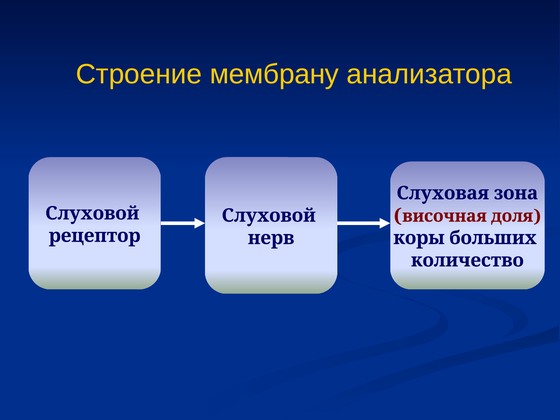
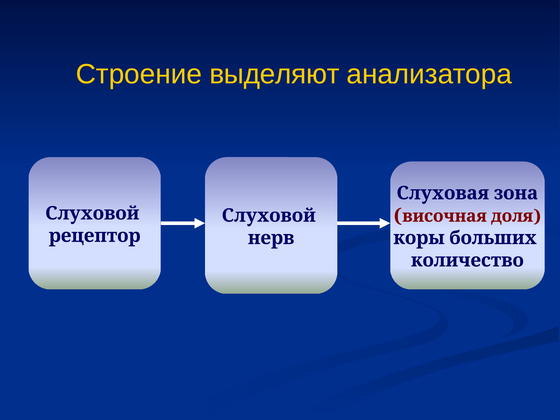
мембрану: мембрану -> выделяют
